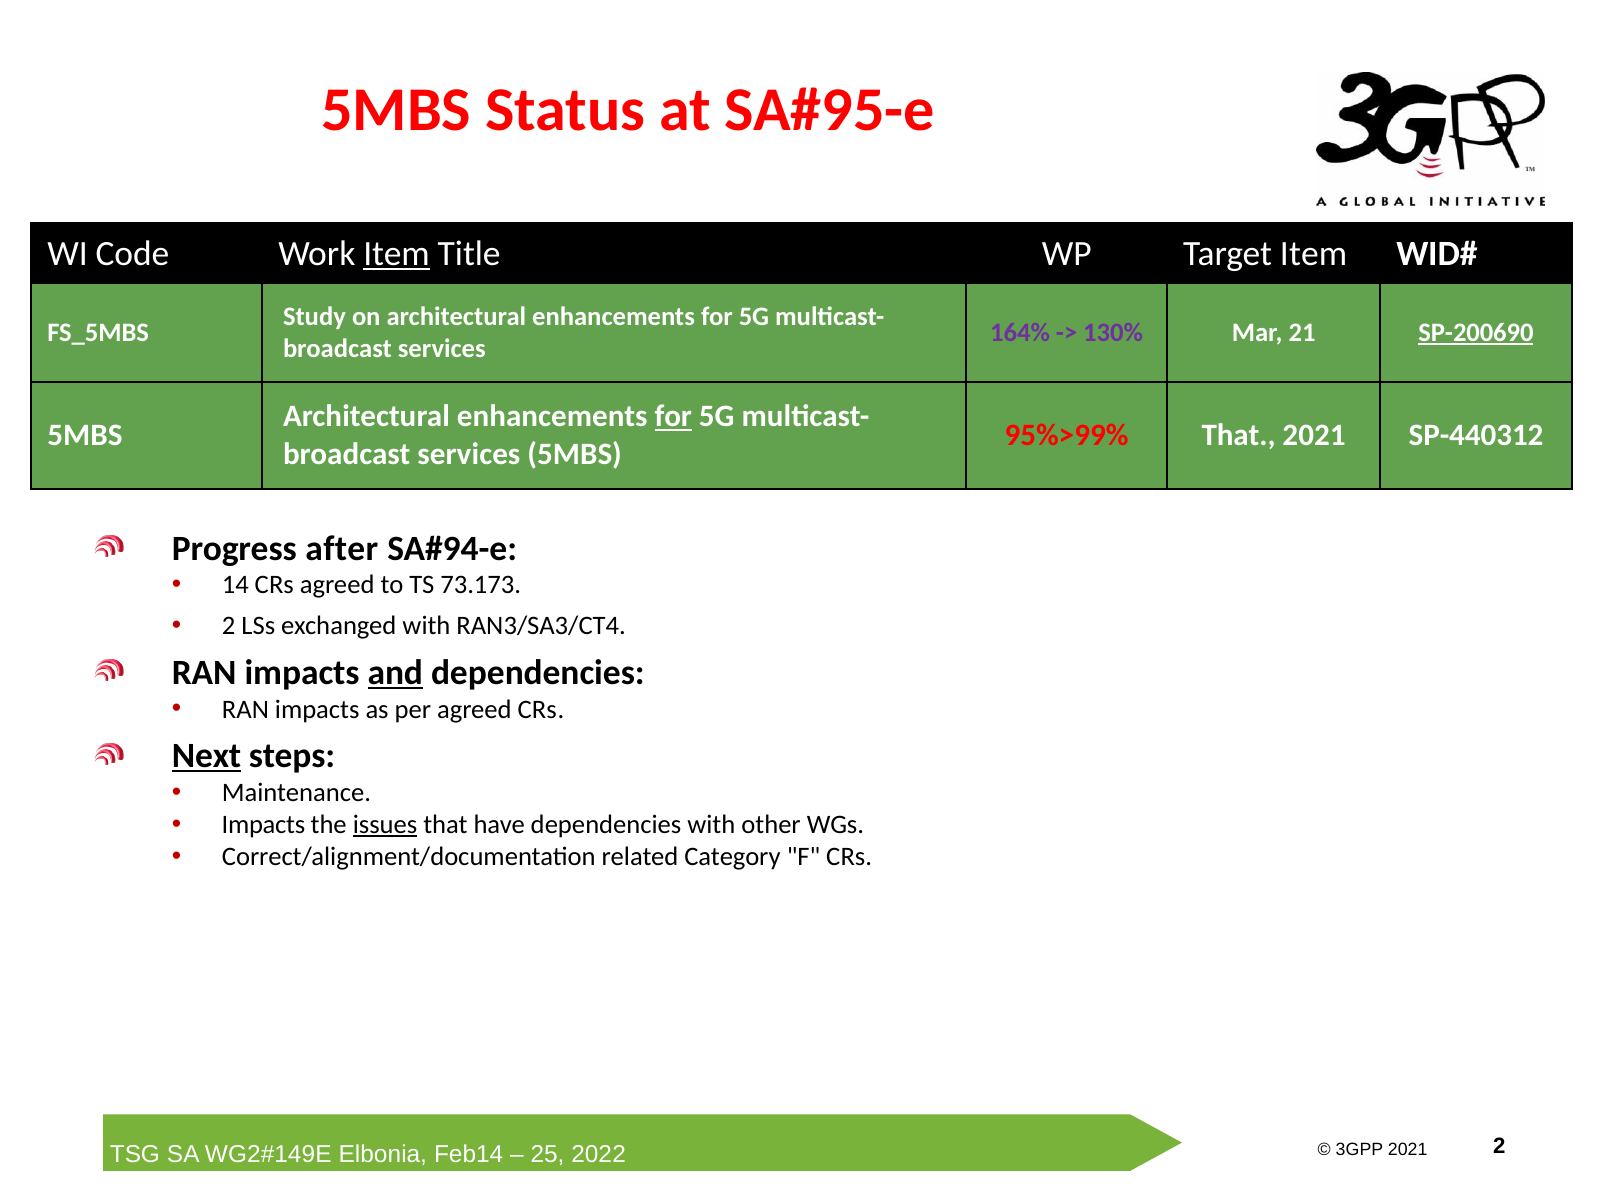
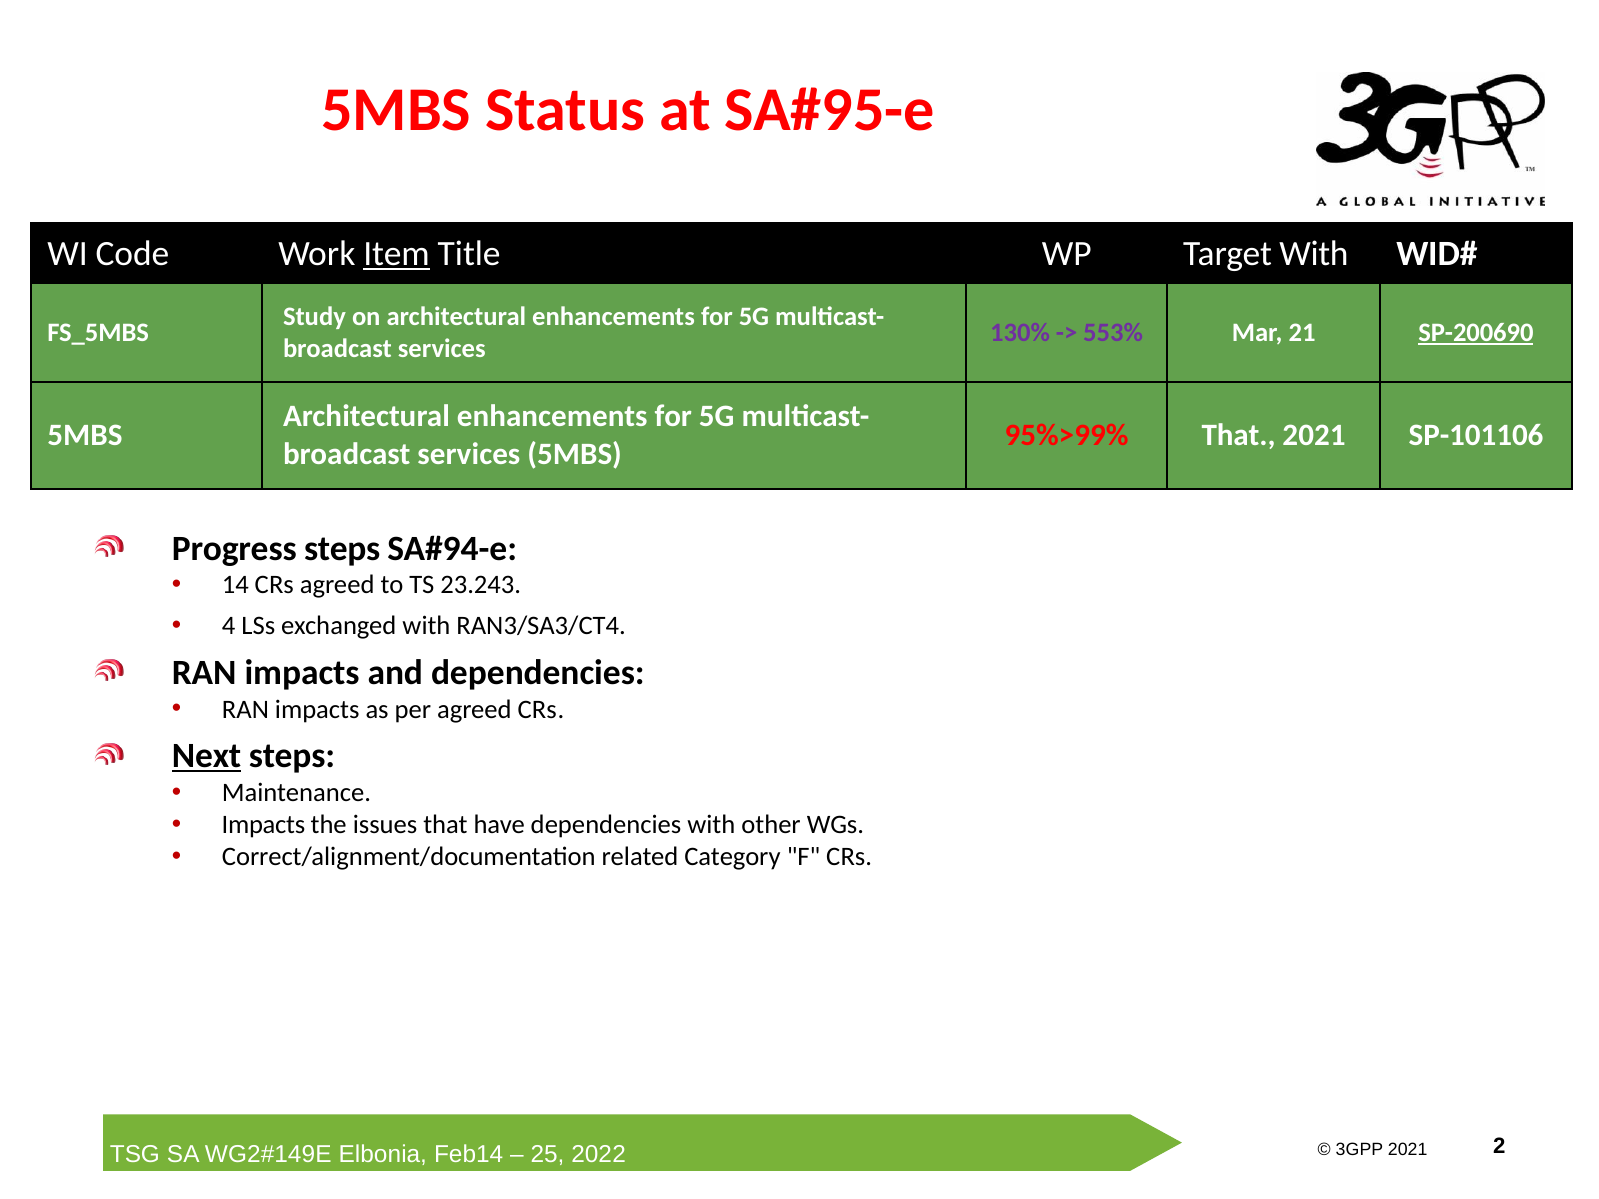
Target Item: Item -> With
164%: 164% -> 130%
130%: 130% -> 553%
for at (673, 417) underline: present -> none
SP-440312: SP-440312 -> SP-101106
Progress after: after -> steps
73.173: 73.173 -> 23.243
2 at (229, 626): 2 -> 4
and underline: present -> none
issues underline: present -> none
